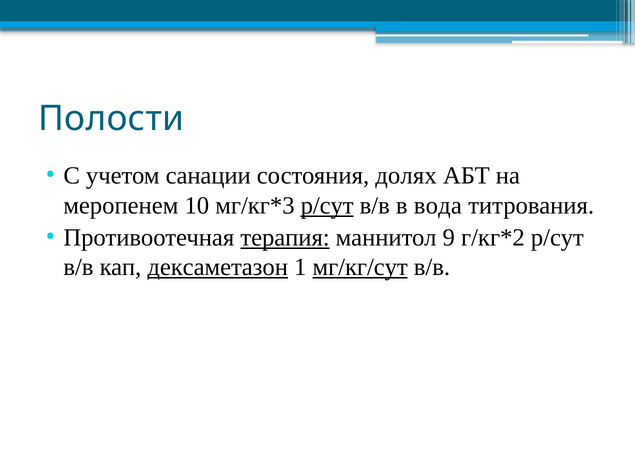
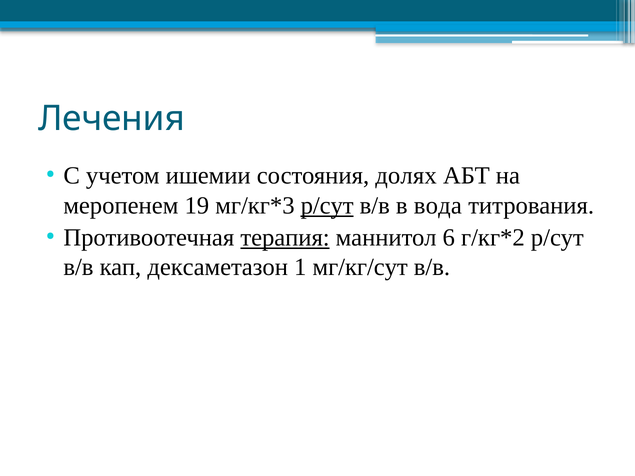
Полости: Полости -> Лечения
санации: санации -> ишемии
10: 10 -> 19
9: 9 -> 6
дексаметазон underline: present -> none
мг/кг/сут underline: present -> none
